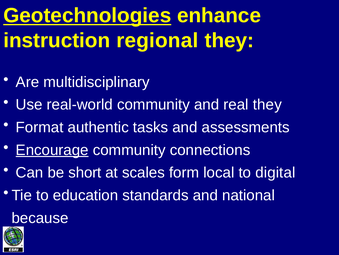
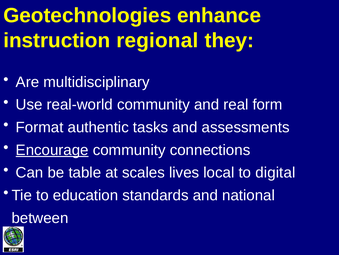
Geotechnologies underline: present -> none
real they: they -> form
short: short -> table
form: form -> lives
because: because -> between
